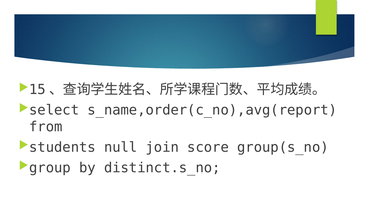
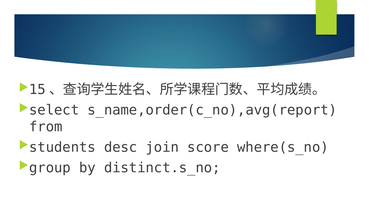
null: null -> desc
group(s_no: group(s_no -> where(s_no
